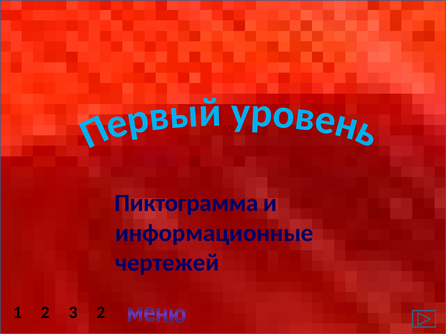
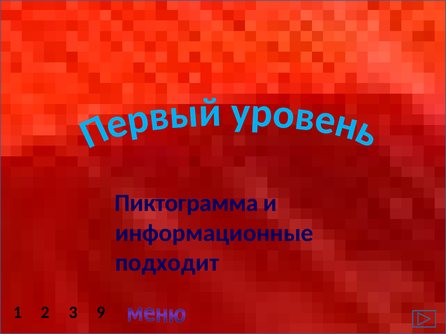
чертежей: чертежей -> подходит
3 2: 2 -> 9
